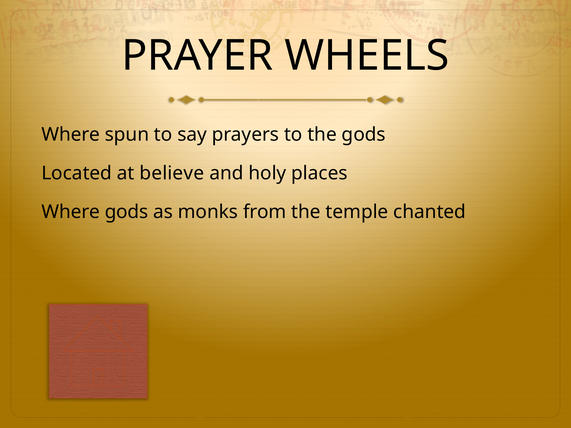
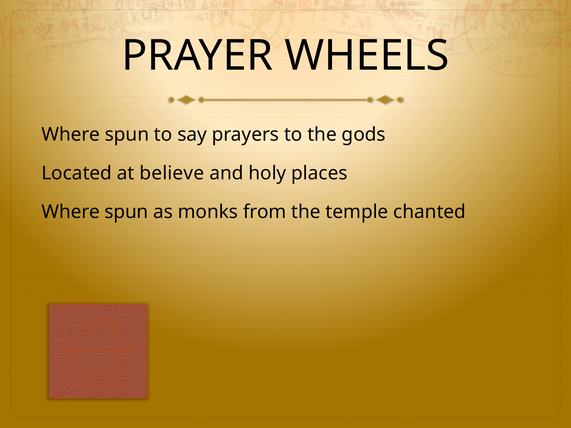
gods at (126, 212): gods -> spun
